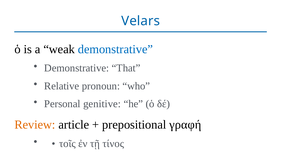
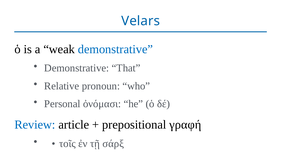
genitive: genitive -> ὀνόμασι
Review colour: orange -> blue
τίνος: τίνος -> σάρξ
